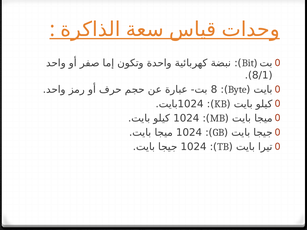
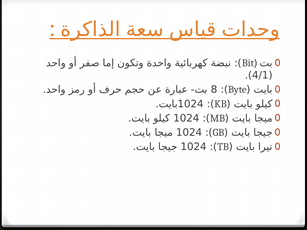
8/1: 8/1 -> 4/1
